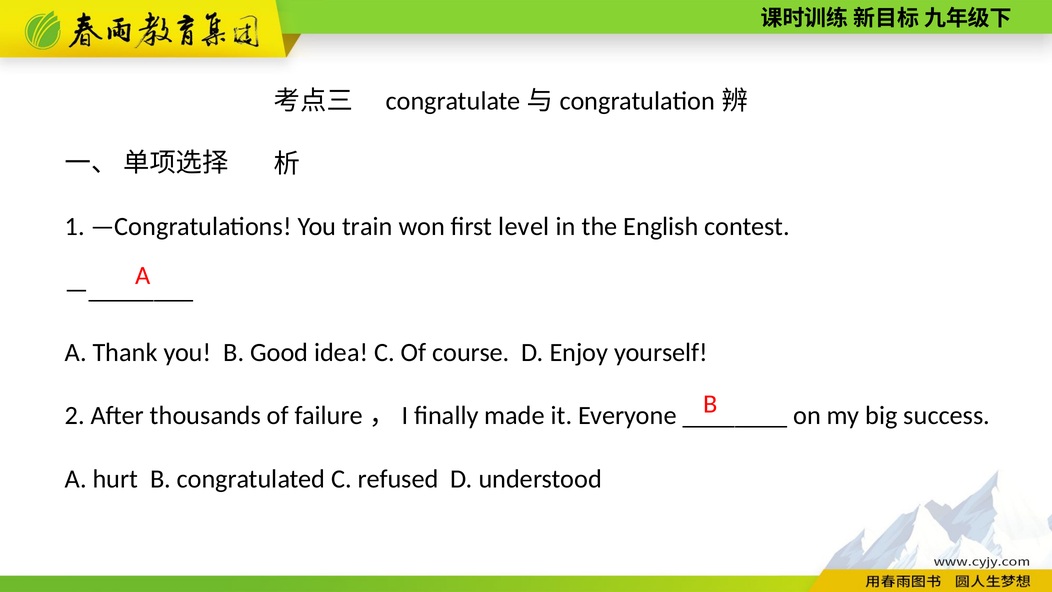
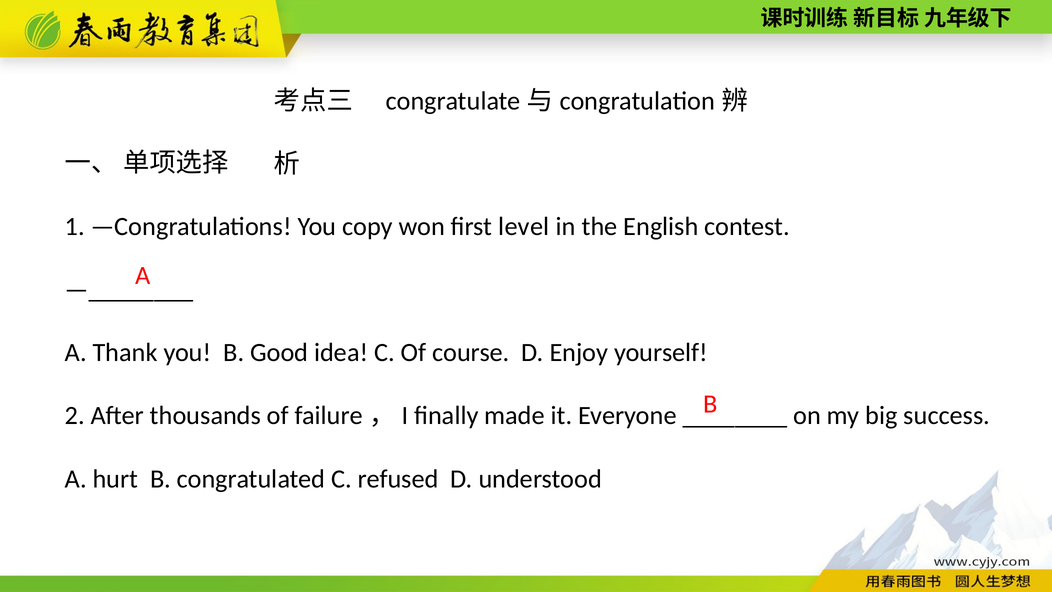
train: train -> copy
